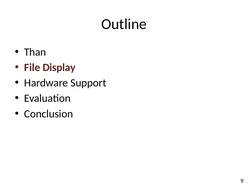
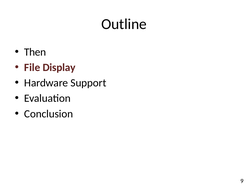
Than: Than -> Then
